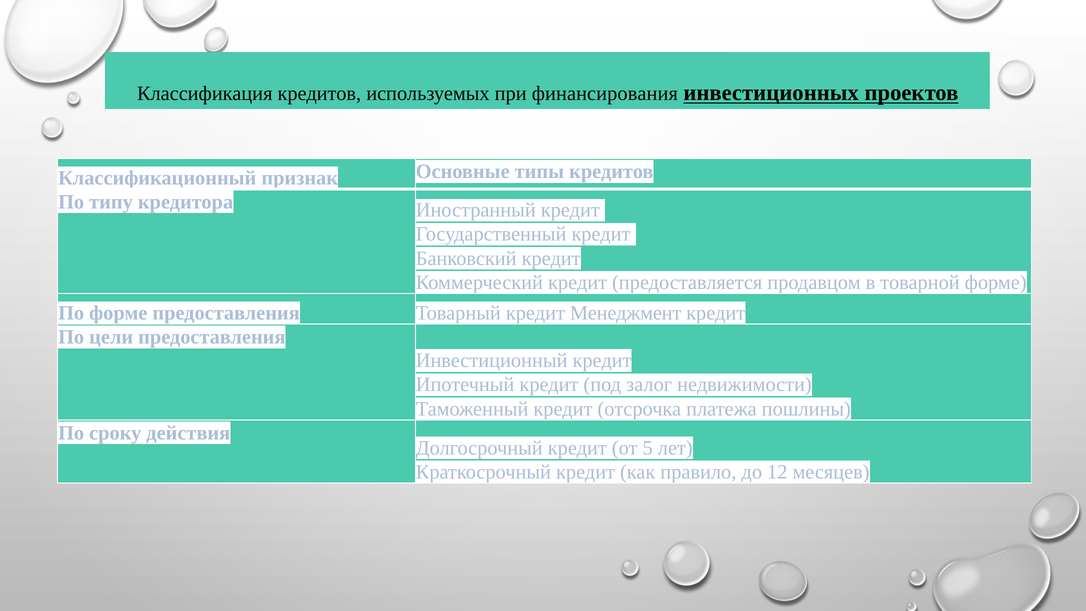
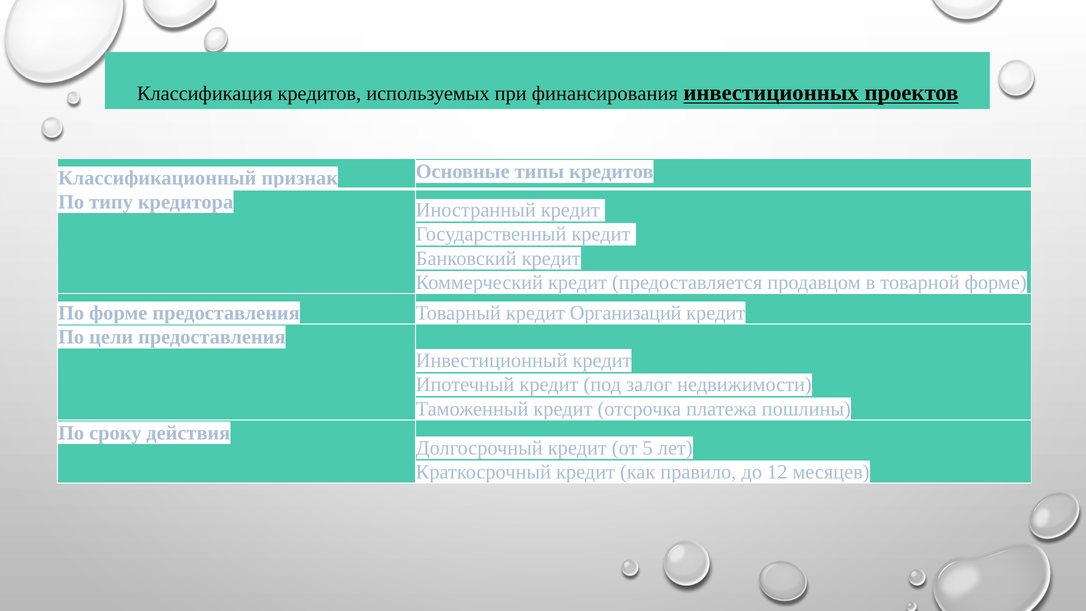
Менеджмент: Менеджмент -> Организаций
